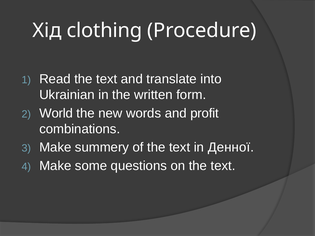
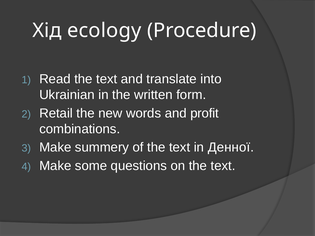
clothing: clothing -> ecology
World: World -> Retail
